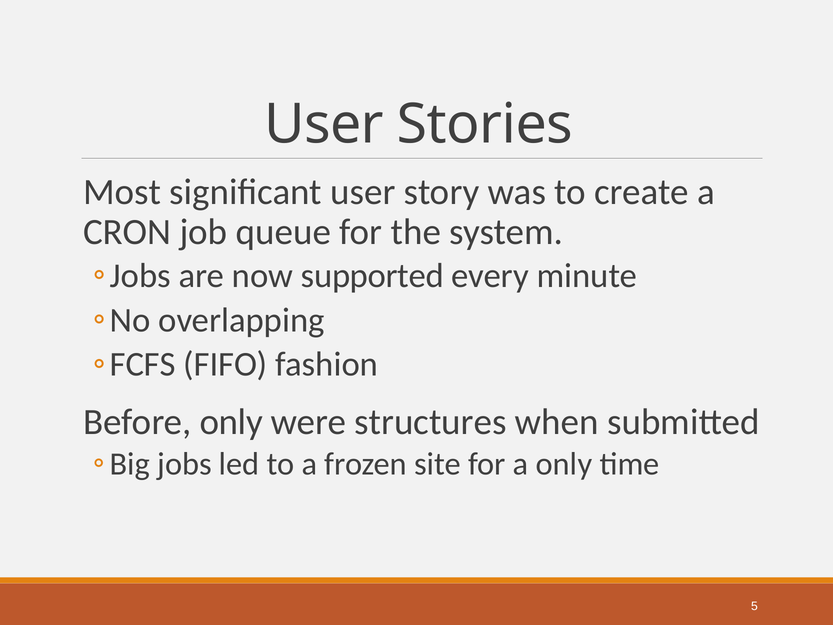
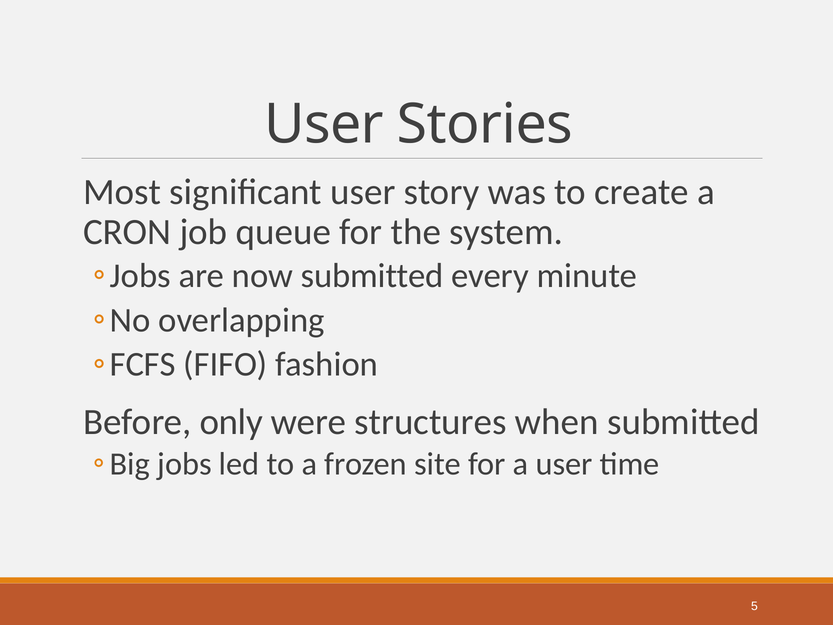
now supported: supported -> submitted
a only: only -> user
